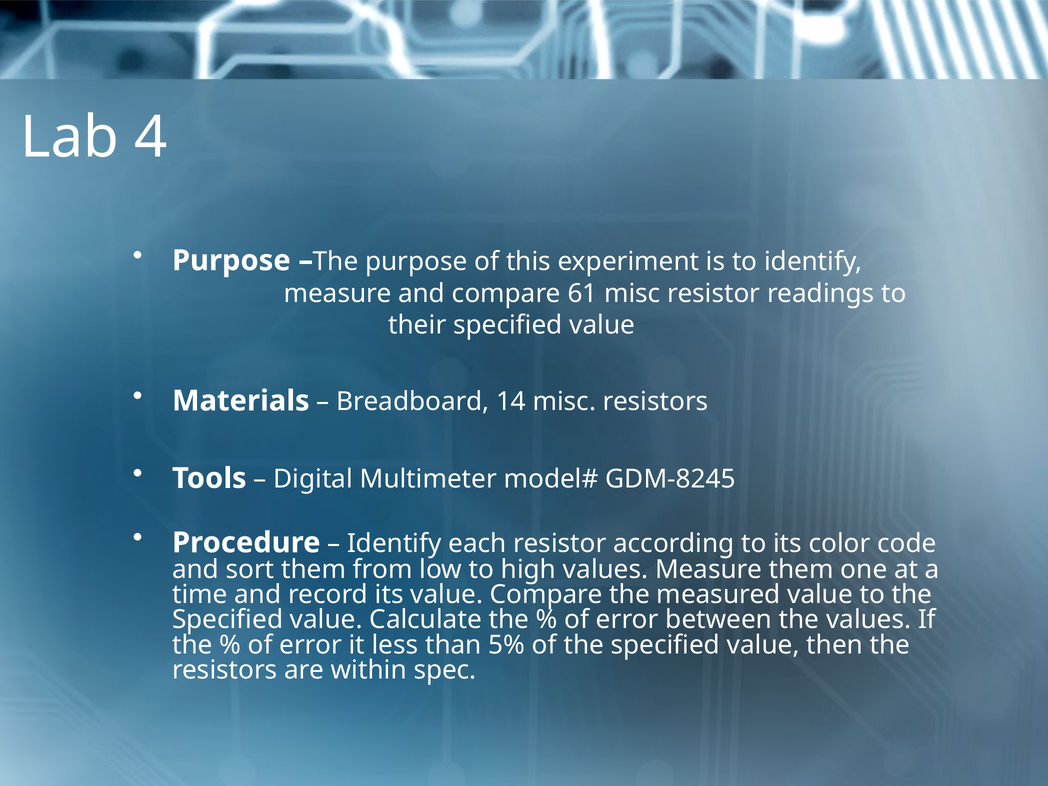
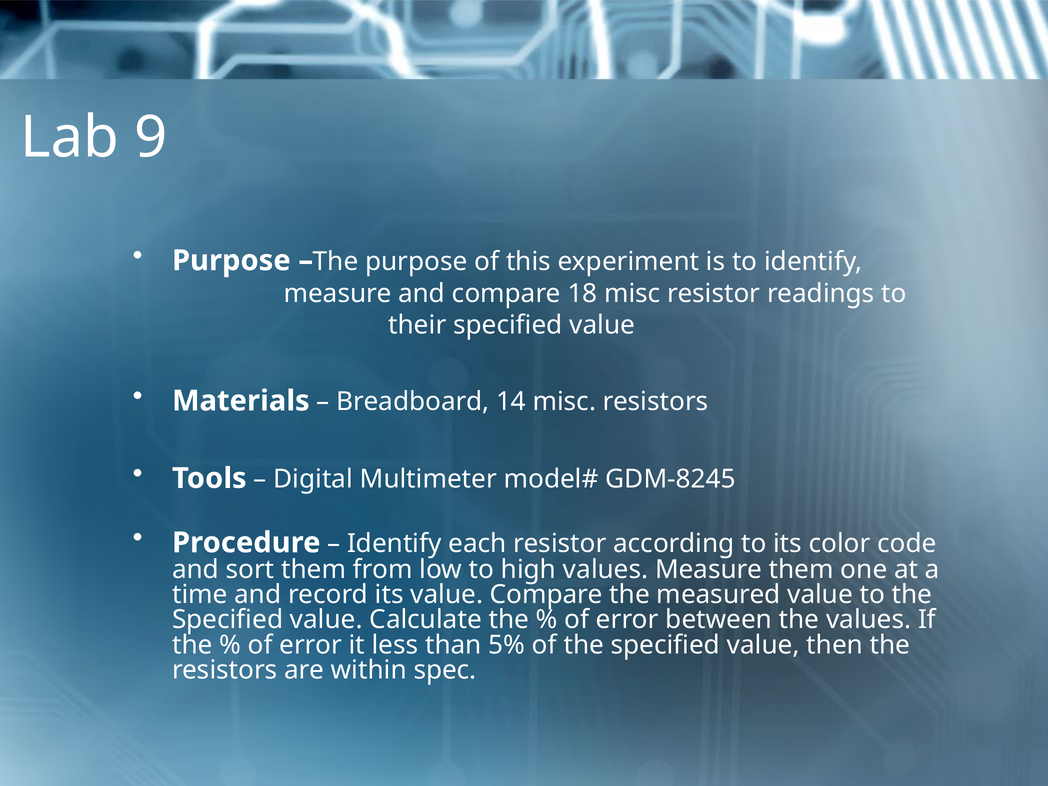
4: 4 -> 9
61: 61 -> 18
